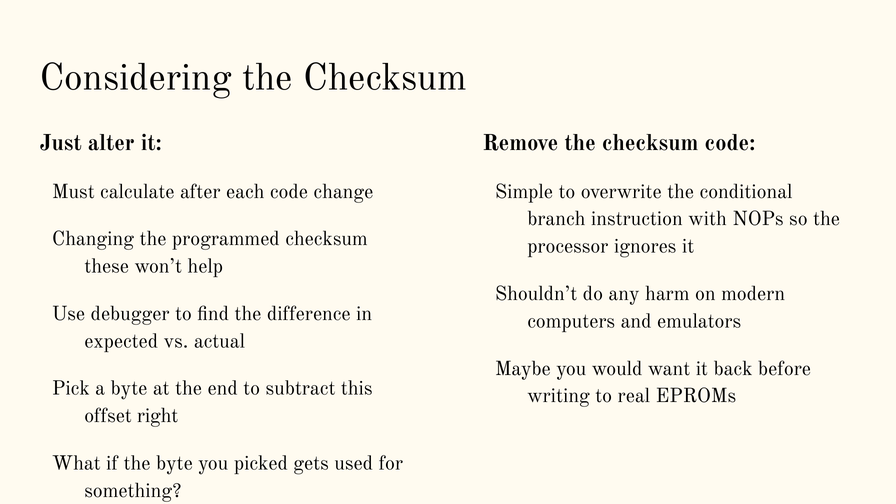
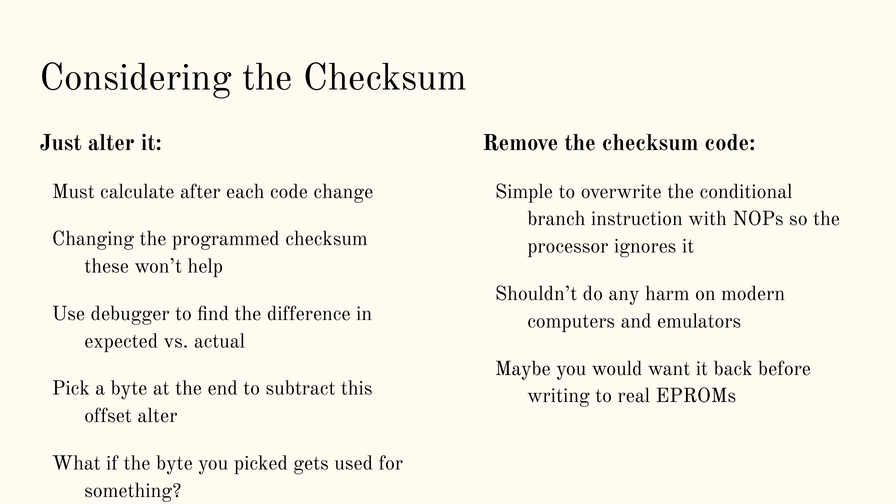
offset right: right -> alter
